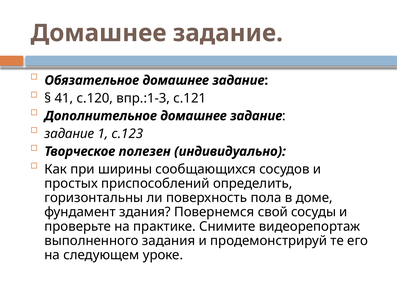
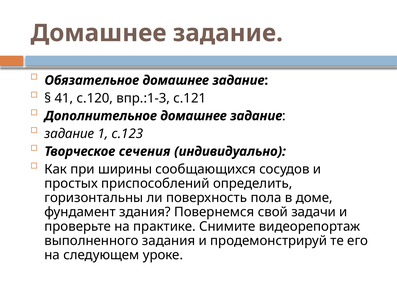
полезен: полезен -> сечения
сосуды: сосуды -> задачи
